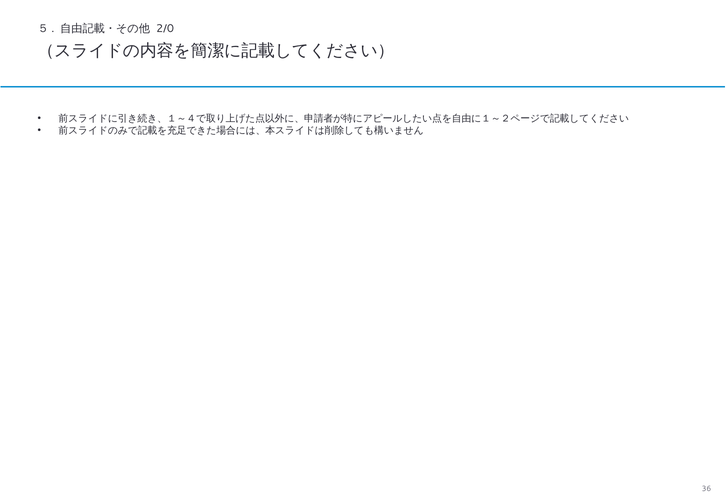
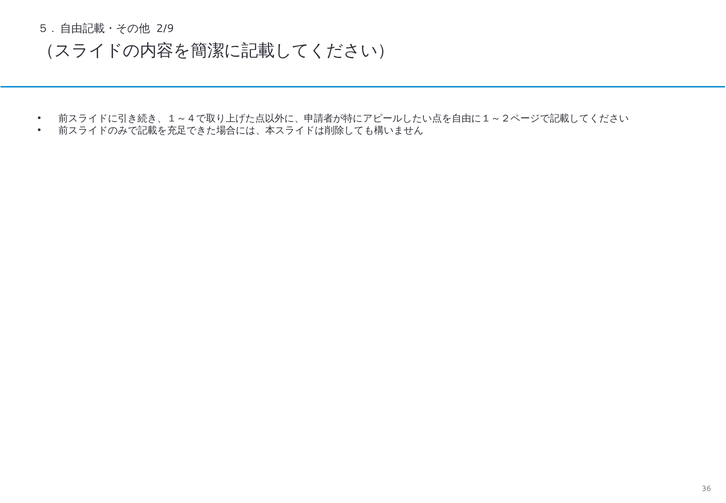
2/0: 2/0 -> 2/9
